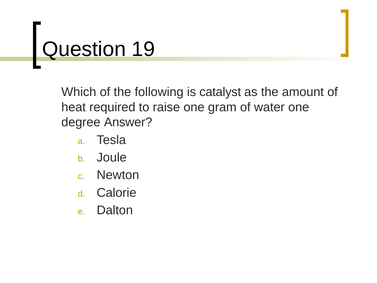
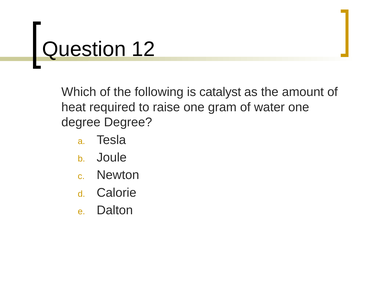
19: 19 -> 12
degree Answer: Answer -> Degree
